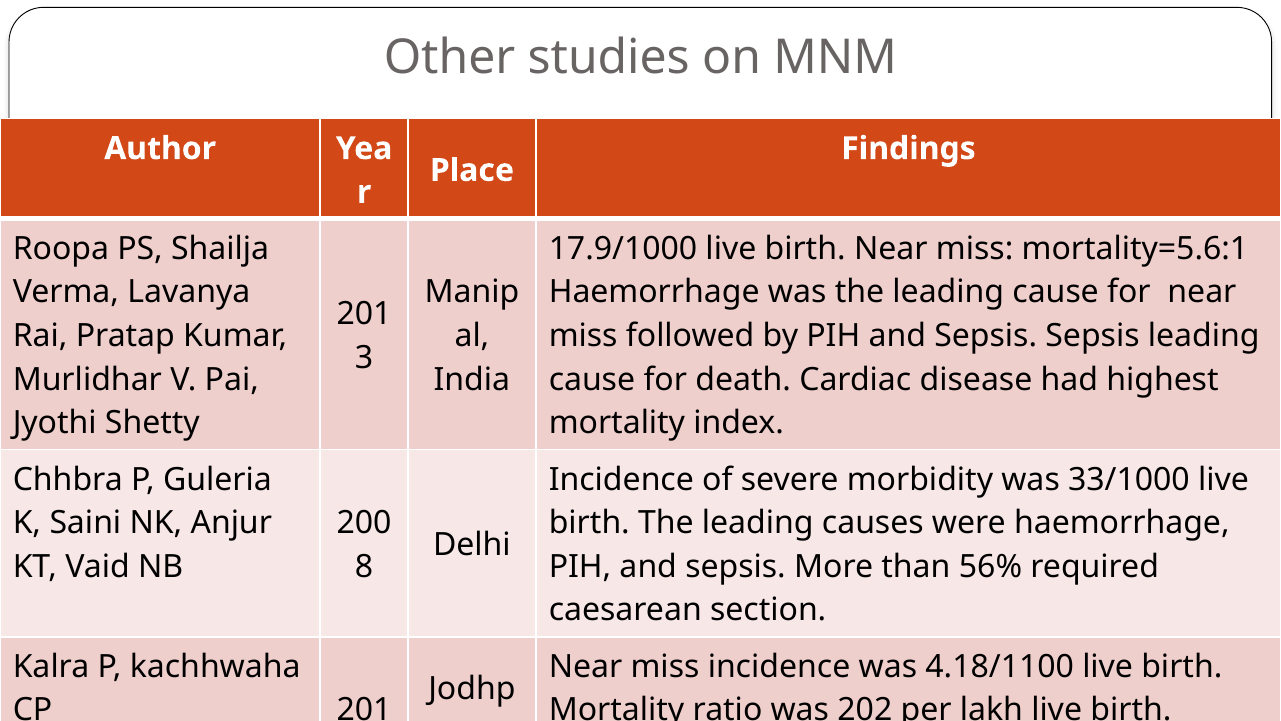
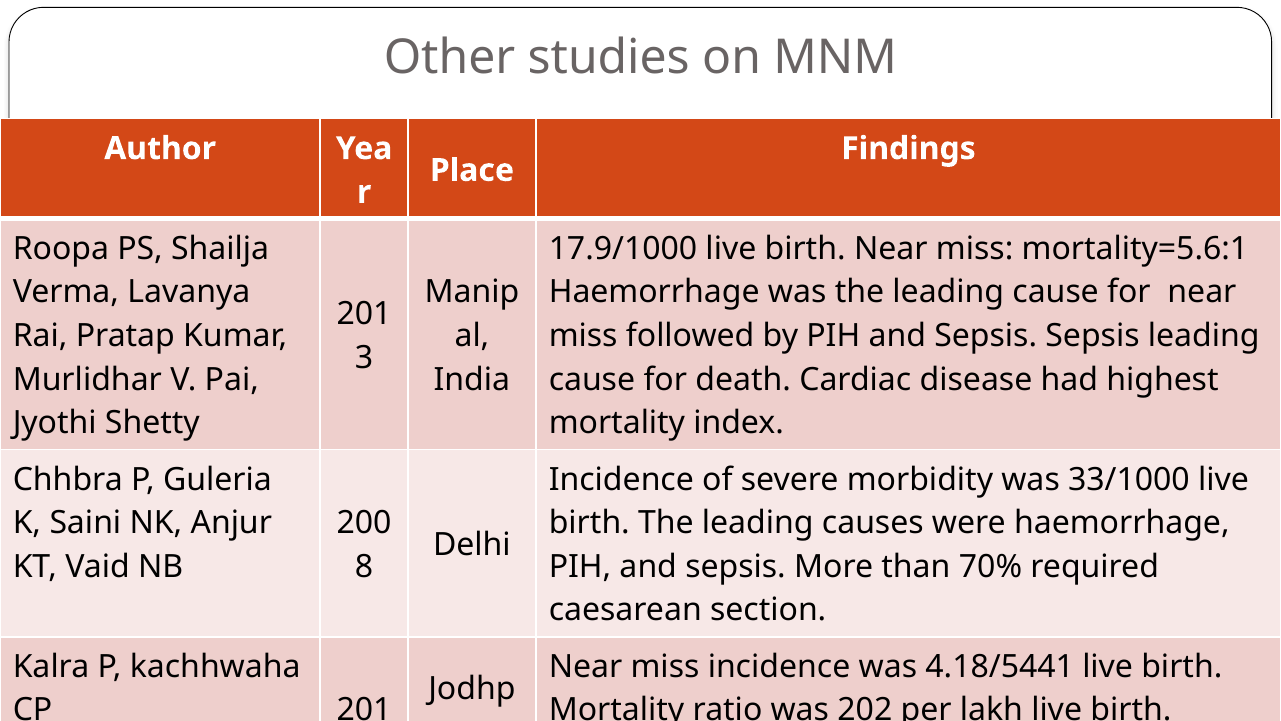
56%: 56% -> 70%
4.18/1100: 4.18/1100 -> 4.18/5441
